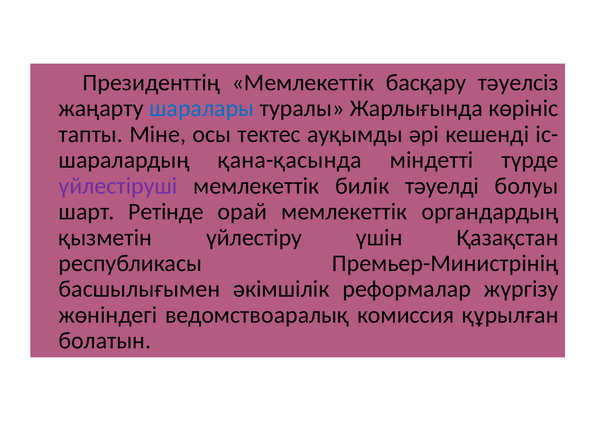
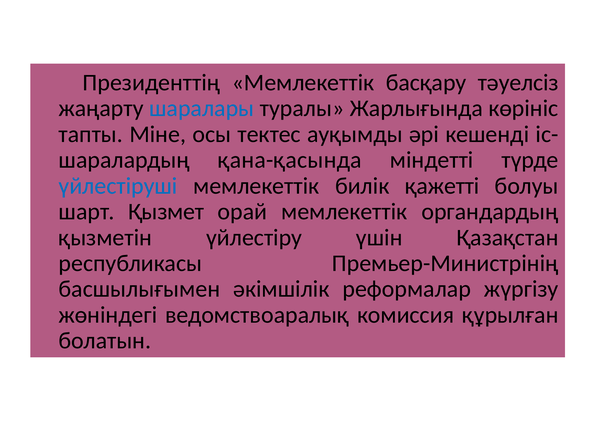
үйлестіруші colour: purple -> blue
тәуелді: тәуелді -> қажетті
Ретінде: Ретінде -> Қызмет
